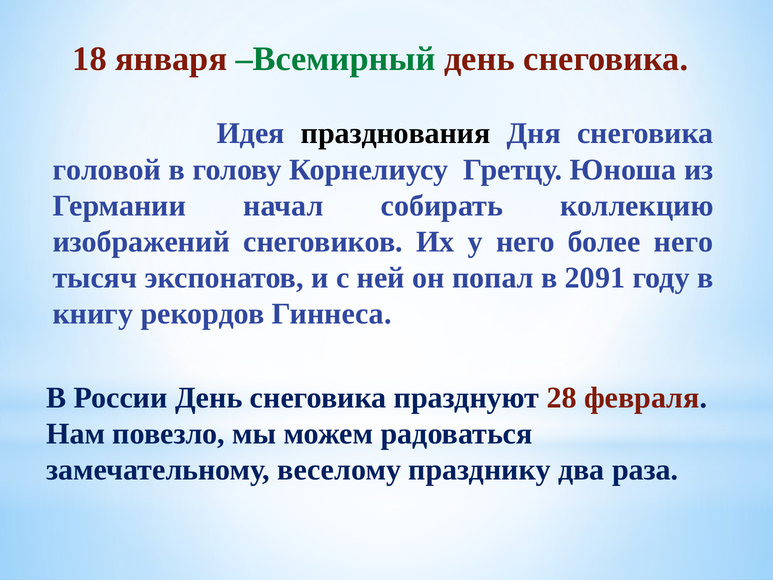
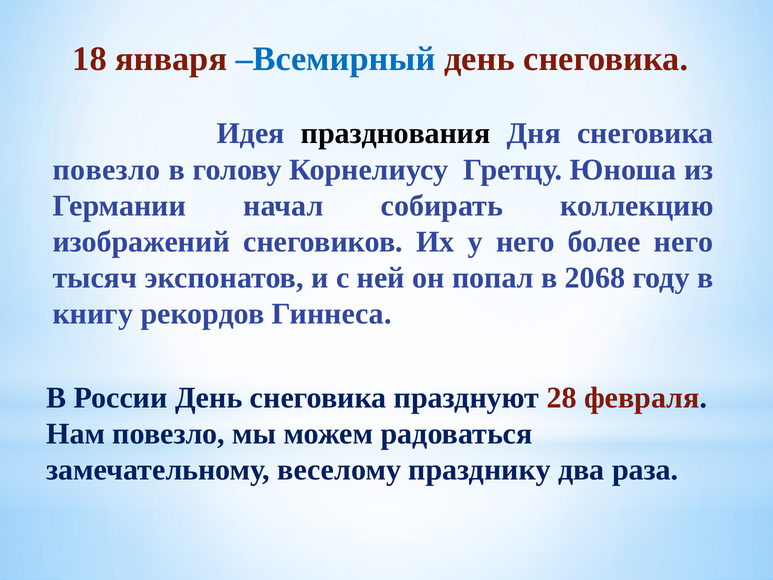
Всемирный colour: green -> blue
головой at (107, 170): головой -> повезло
2091: 2091 -> 2068
